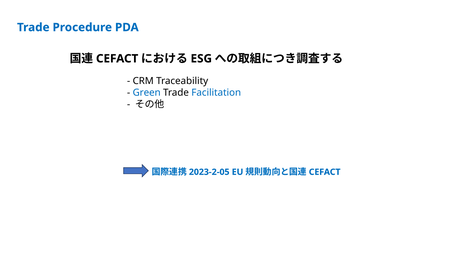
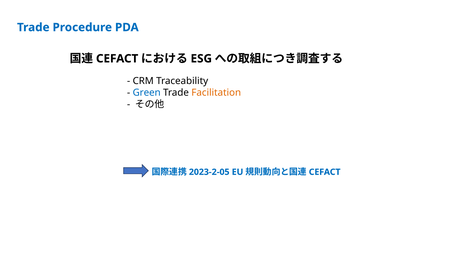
Facilitation colour: blue -> orange
